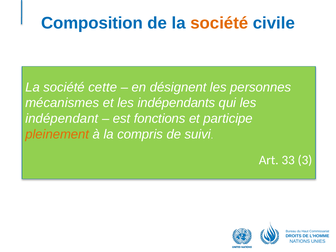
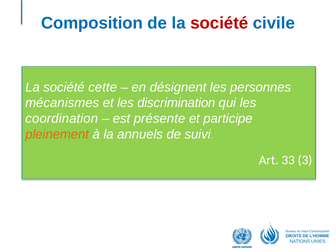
société at (219, 23) colour: orange -> red
indépendants: indépendants -> discrimination
indépendant: indépendant -> coordination
fonctions: fonctions -> présente
compris: compris -> annuels
